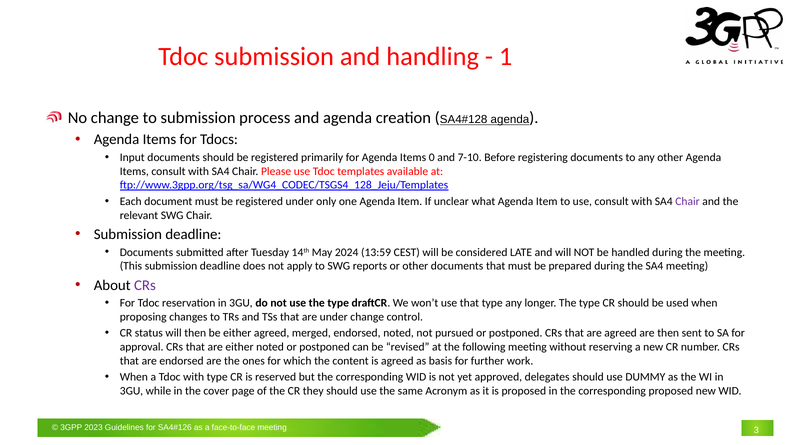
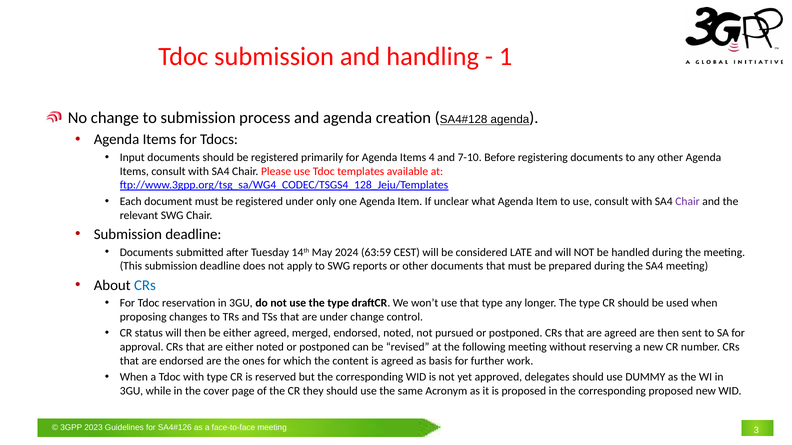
0: 0 -> 4
13:59: 13:59 -> 63:59
CRs at (145, 285) colour: purple -> blue
